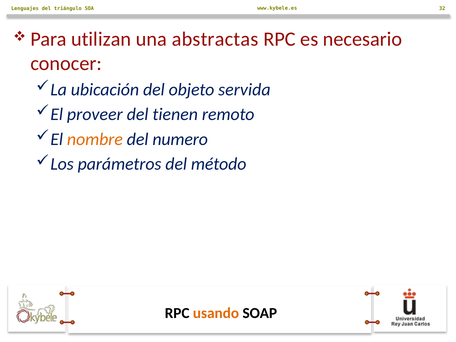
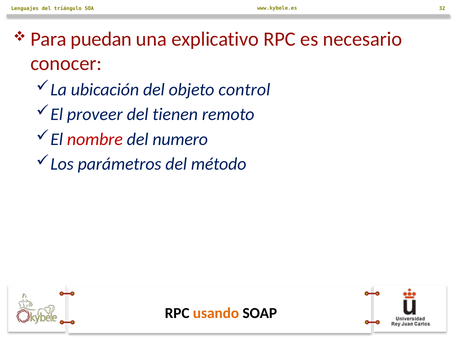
utilizan: utilizan -> puedan
abstractas: abstractas -> explicativo
servida: servida -> control
nombre colour: orange -> red
